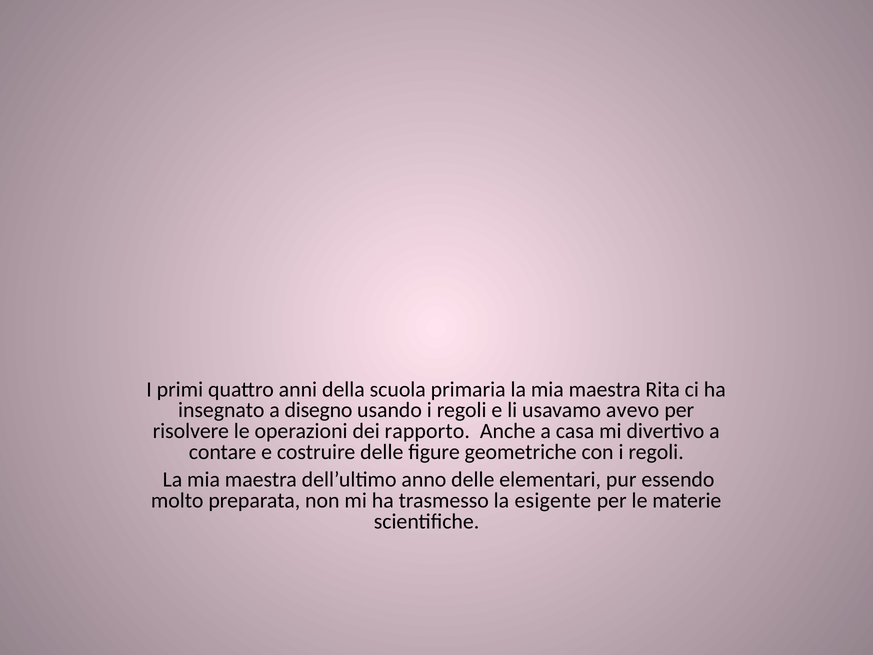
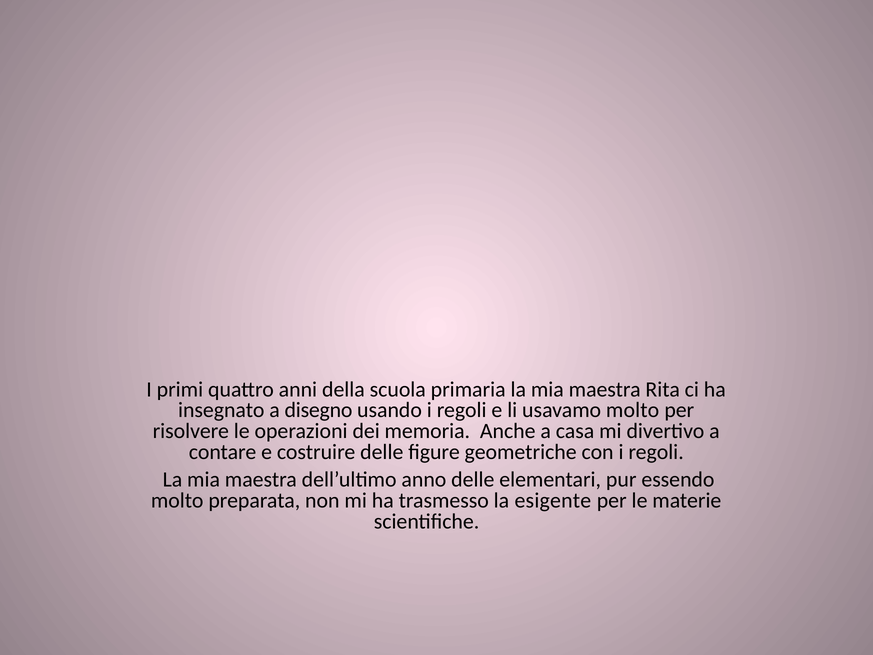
usavamo avevo: avevo -> molto
rapporto: rapporto -> memoria
